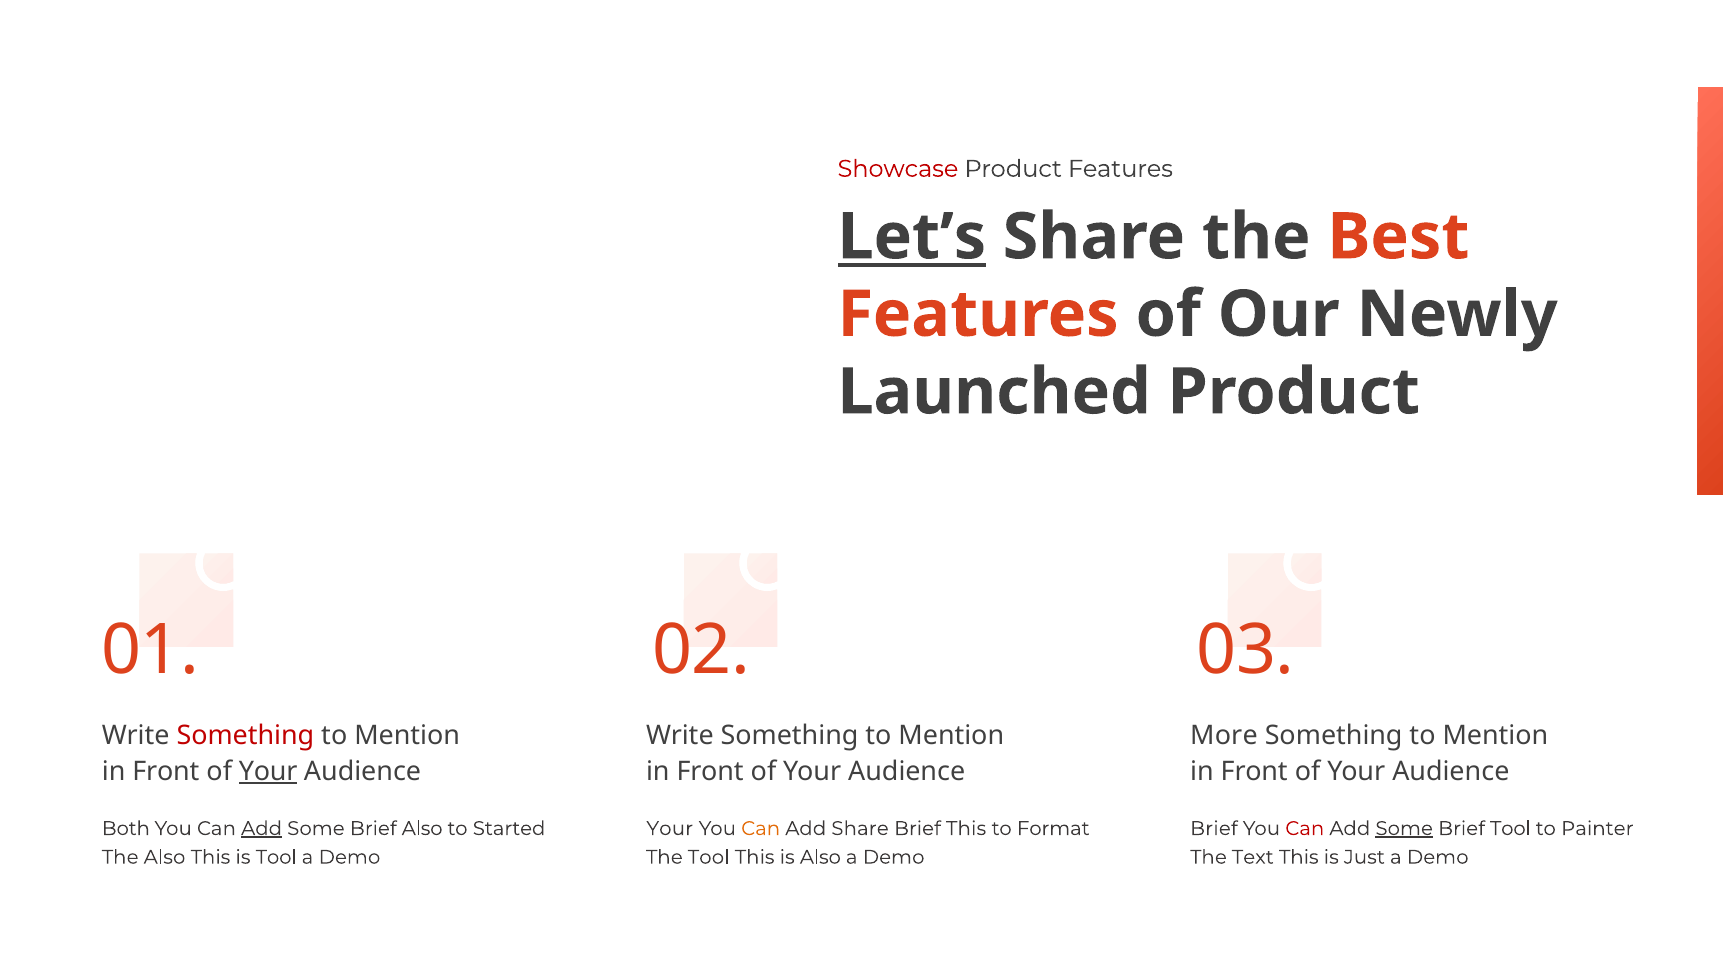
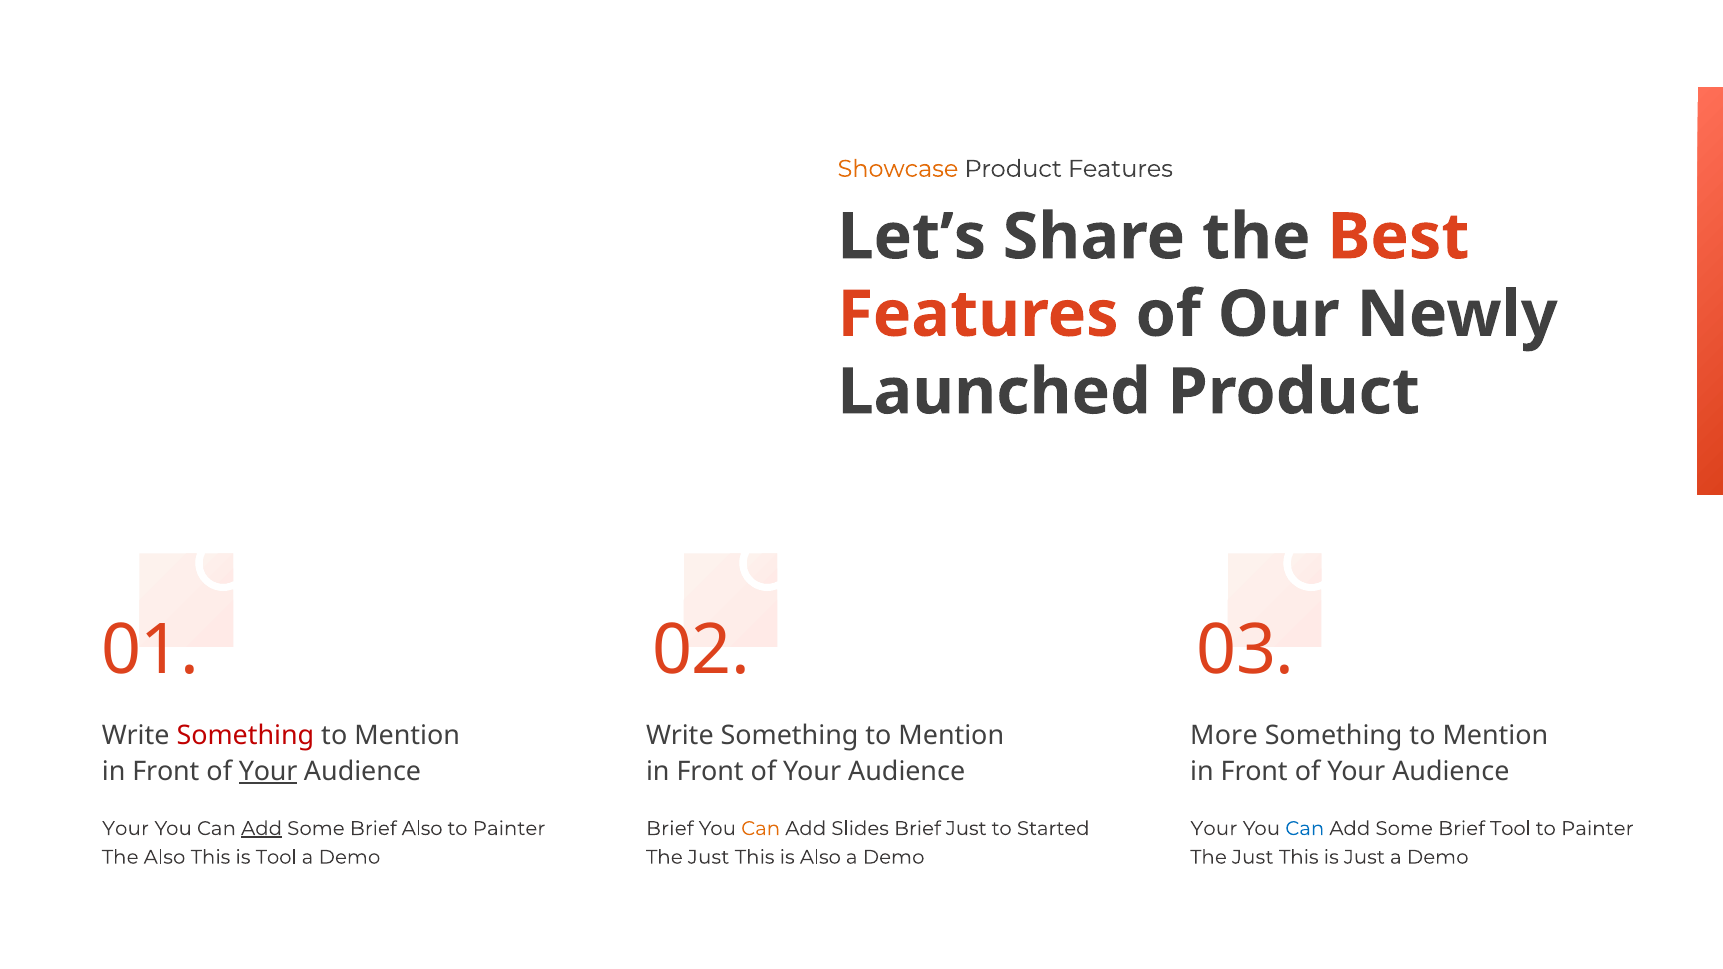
Showcase colour: red -> orange
Let’s underline: present -> none
Both at (126, 829): Both -> Your
Started at (509, 829): Started -> Painter
Your at (670, 829): Your -> Brief
Add Share: Share -> Slides
Brief This: This -> Just
Format: Format -> Started
Brief at (1214, 829): Brief -> Your
Can at (1305, 829) colour: red -> blue
Some at (1404, 829) underline: present -> none
Tool at (709, 857): Tool -> Just
Text at (1253, 857): Text -> Just
